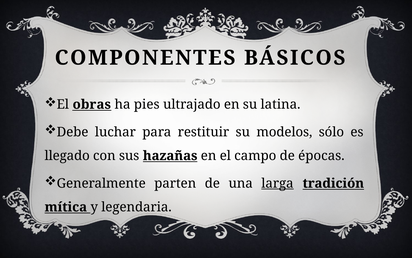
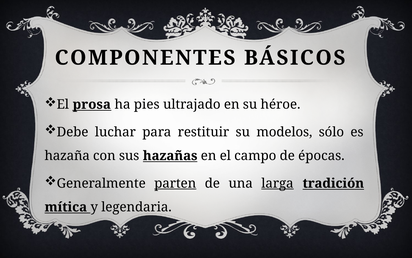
obras: obras -> prosa
latina: latina -> héroe
llegado: llegado -> hazaña
parten underline: none -> present
